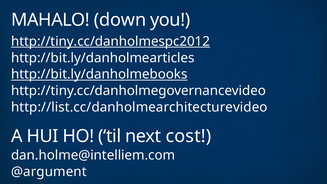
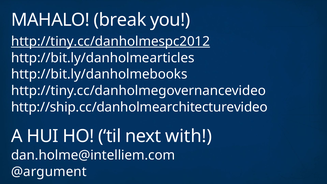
down: down -> break
http://bit.ly/danholmebooks underline: present -> none
http://list.cc/danholmearchitecturevideo: http://list.cc/danholmearchitecturevideo -> http://ship.cc/danholmearchitecturevideo
cost: cost -> with
